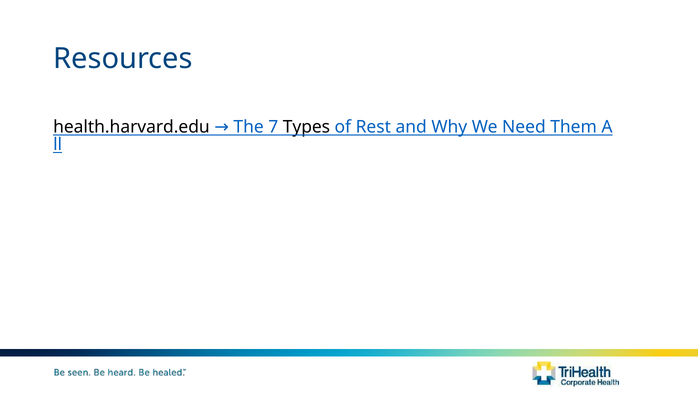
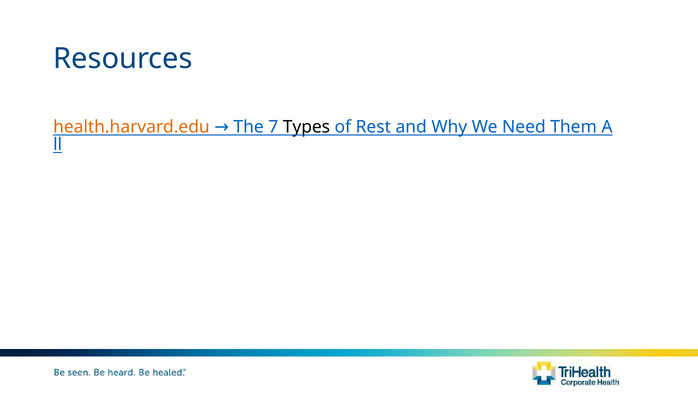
health.harvard.edu colour: black -> orange
